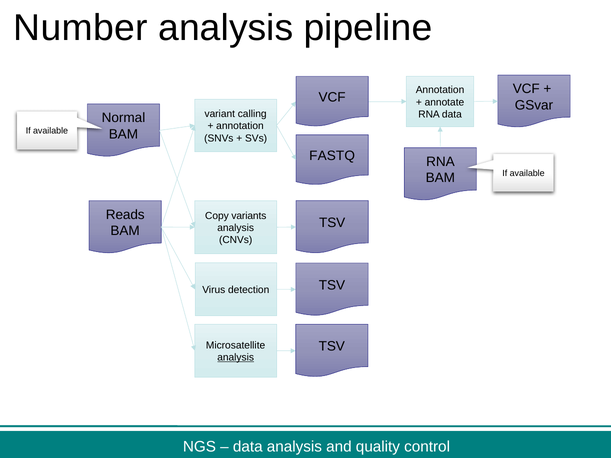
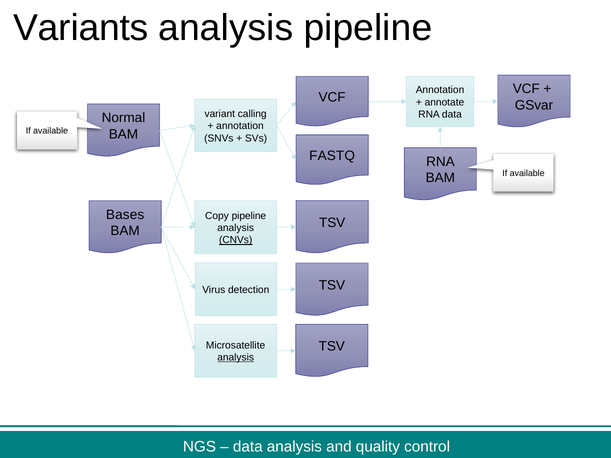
Number: Number -> Variants
Reads: Reads -> Bases
Copy variants: variants -> pipeline
CNVs underline: none -> present
